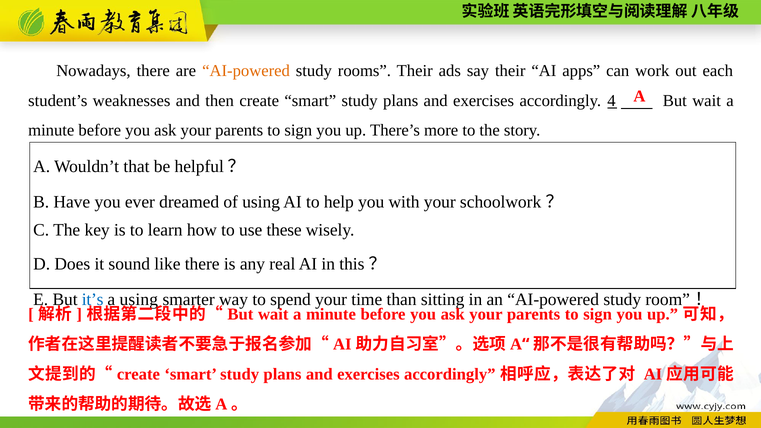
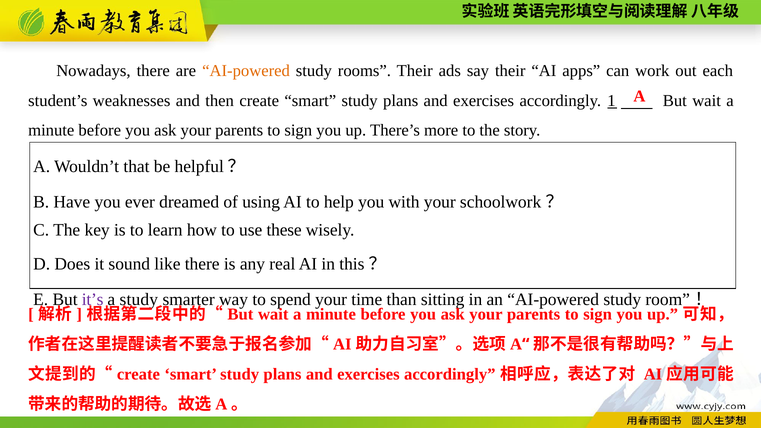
4: 4 -> 1
it’s colour: blue -> purple
a using: using -> study
